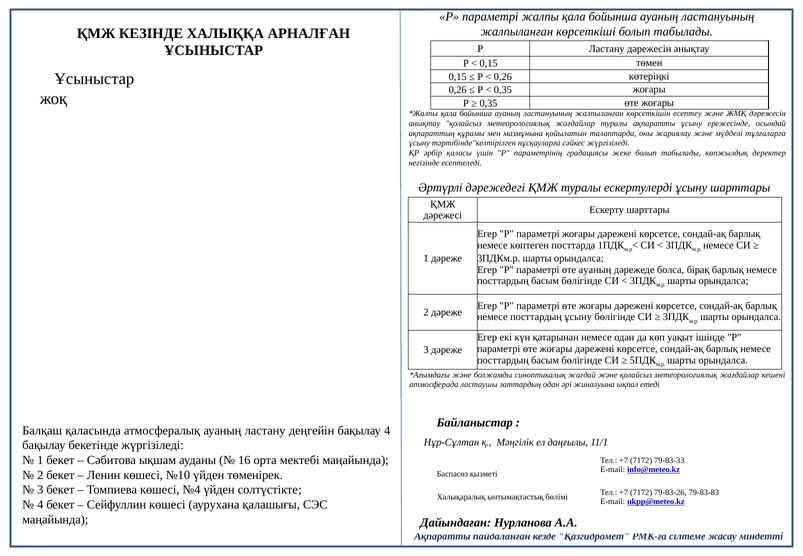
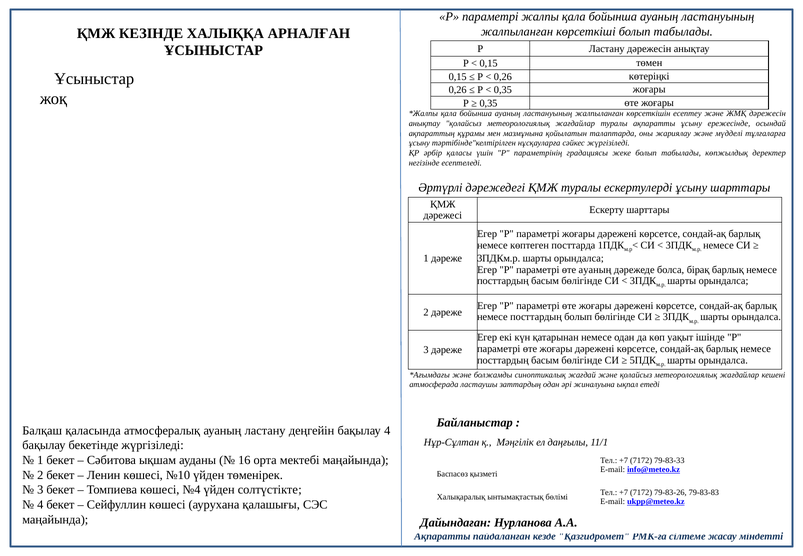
посттардың ұсыну: ұсыну -> болып
